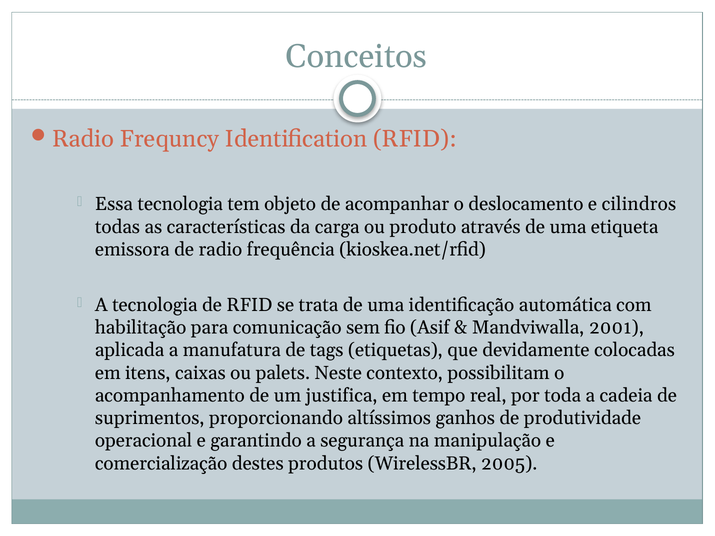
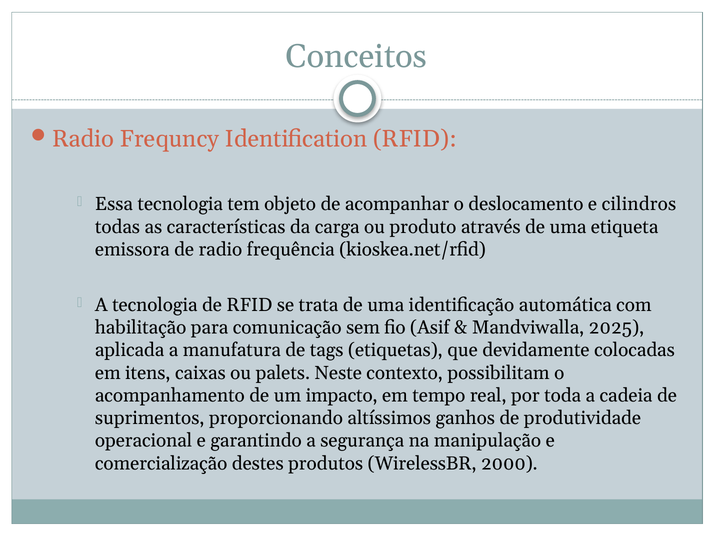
2001: 2001 -> 2025
justifica: justifica -> impacto
2005: 2005 -> 2000
